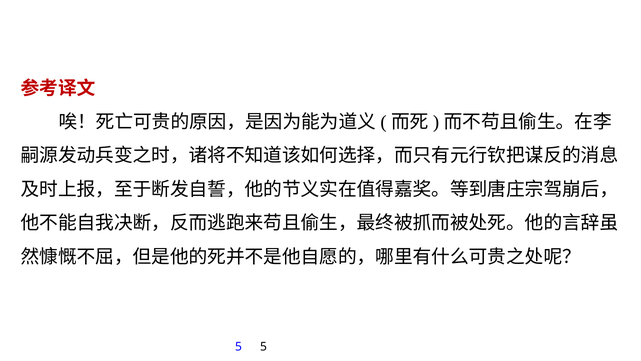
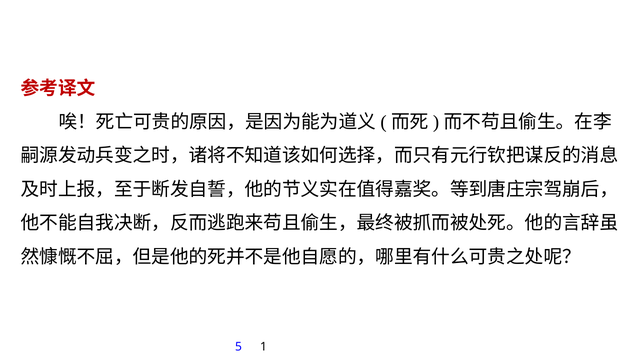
5 5: 5 -> 1
